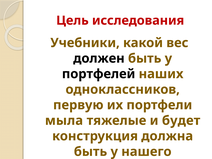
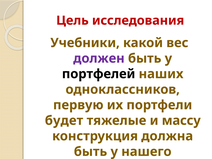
должен colour: black -> purple
мыла: мыла -> будет
будет: будет -> массу
